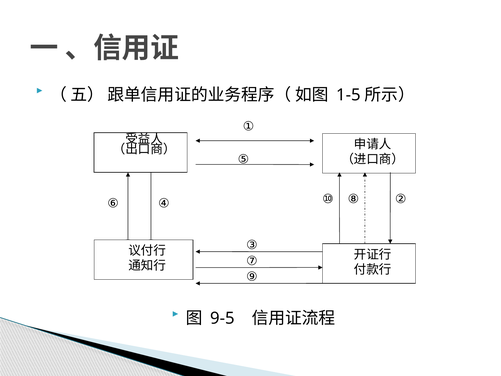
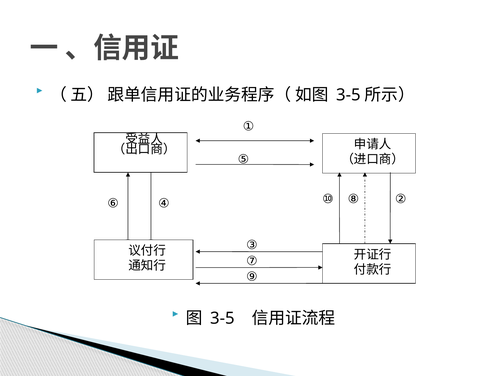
1-5 at (348, 95): 1-5 -> 3-5
9-5 at (222, 318): 9-5 -> 3-5
